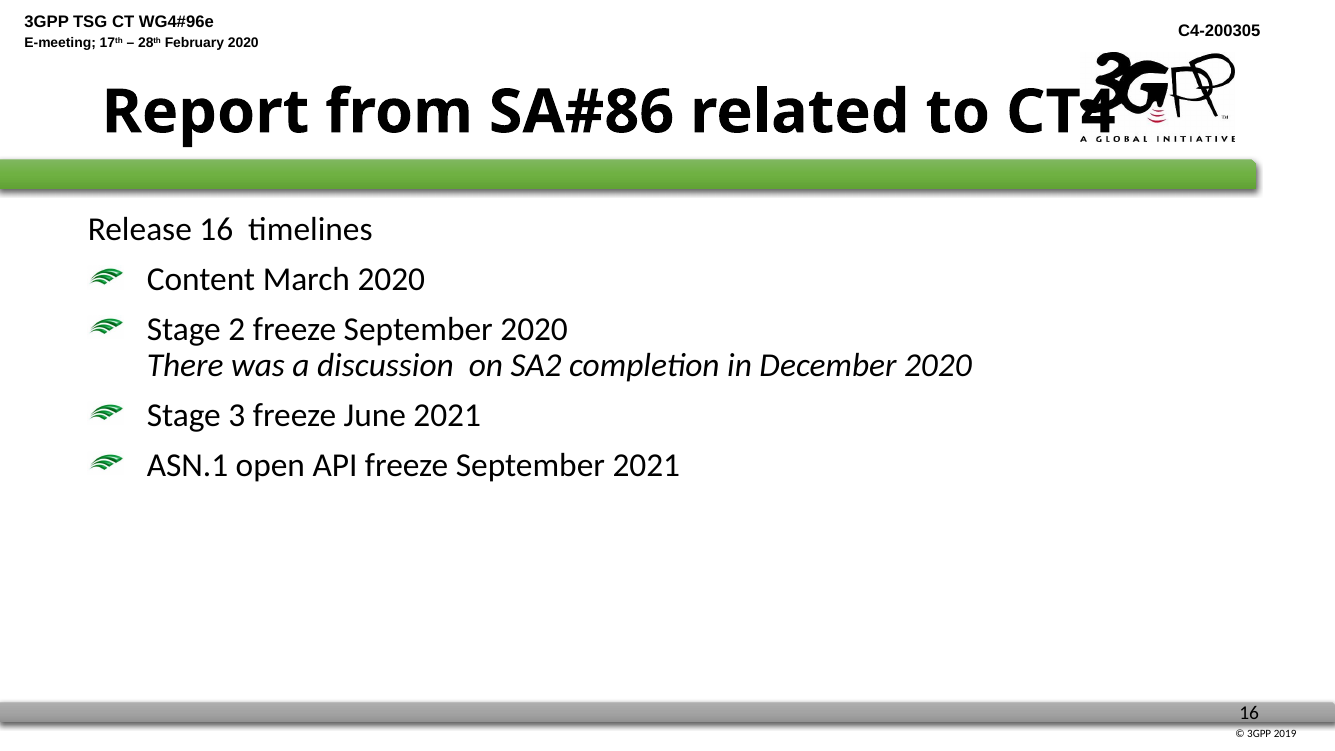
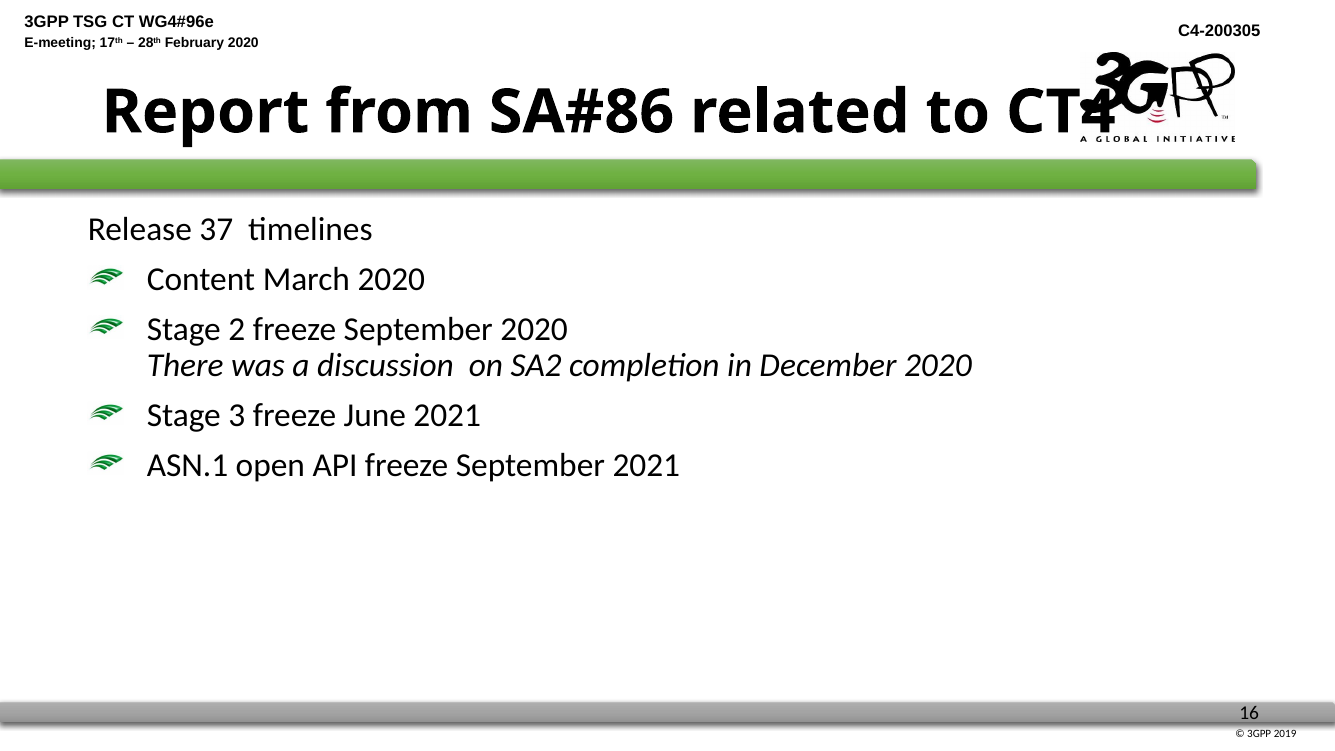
Release 16: 16 -> 37
